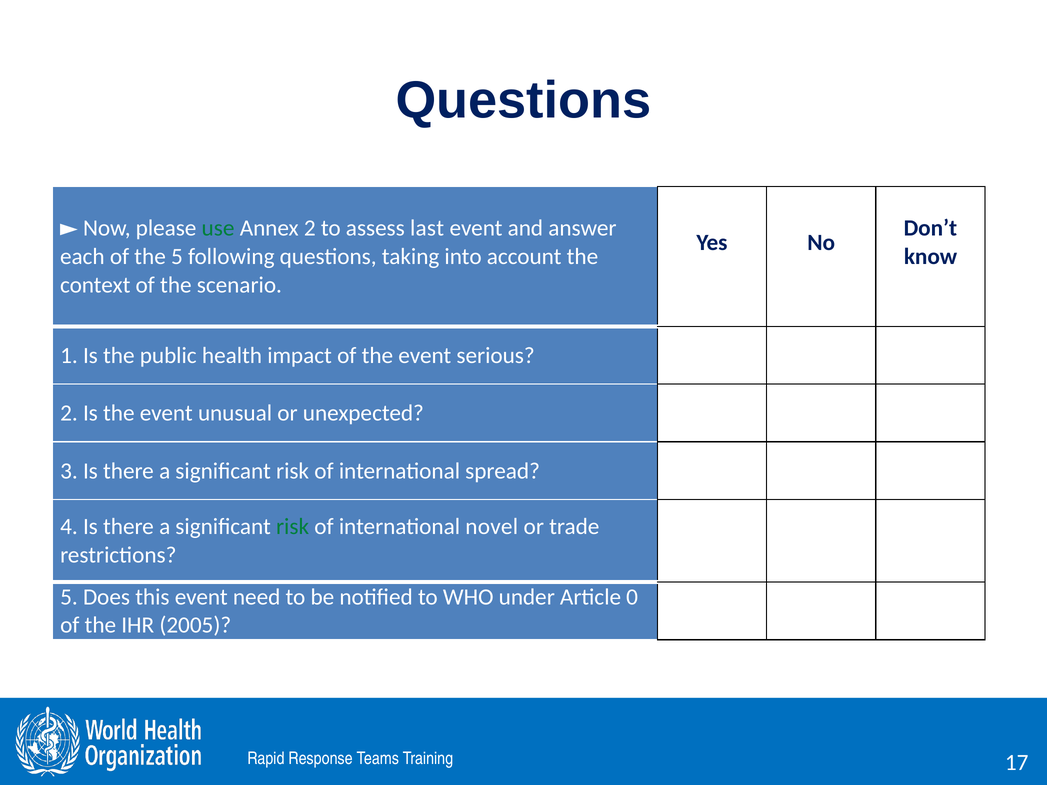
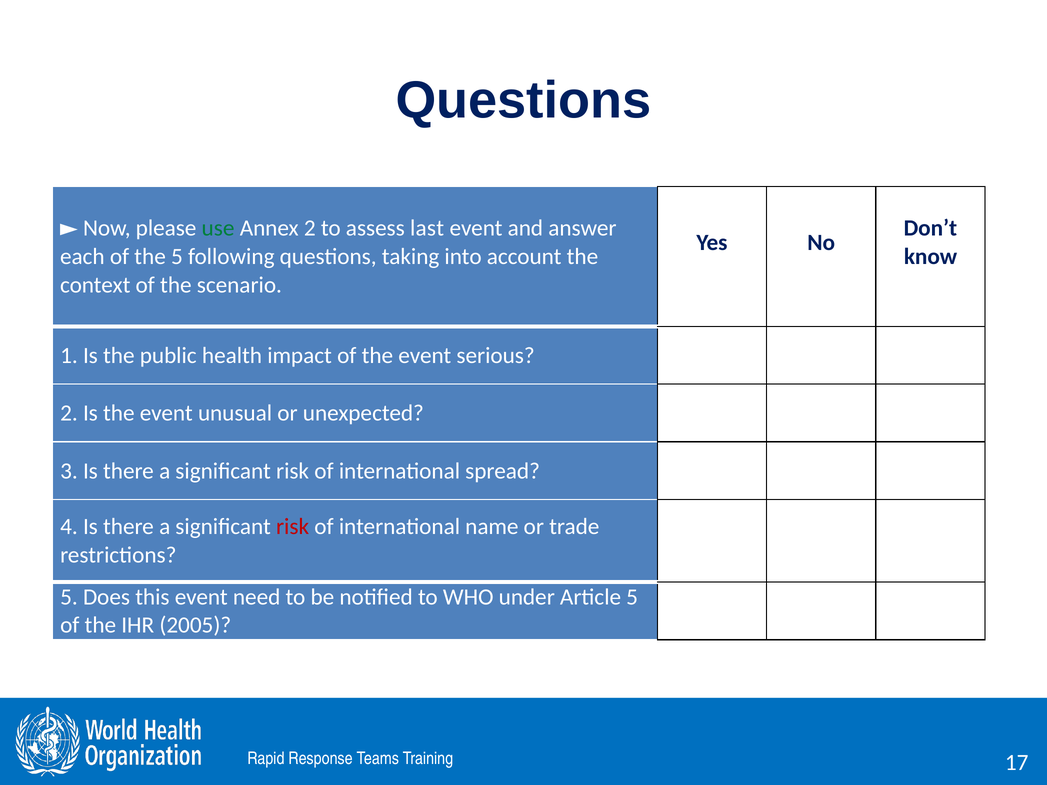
risk at (293, 527) colour: green -> red
novel: novel -> name
Article 0: 0 -> 5
